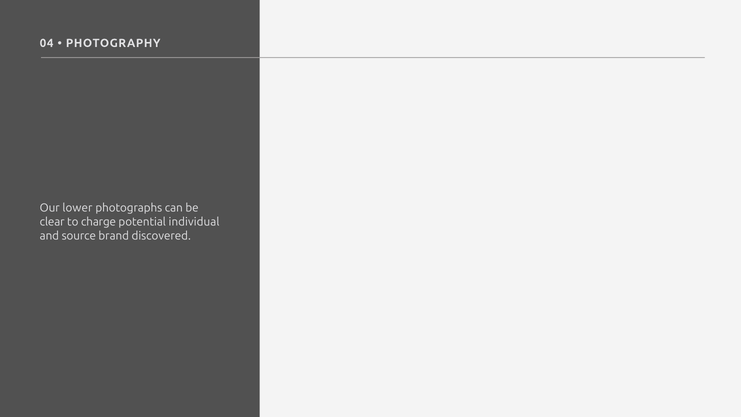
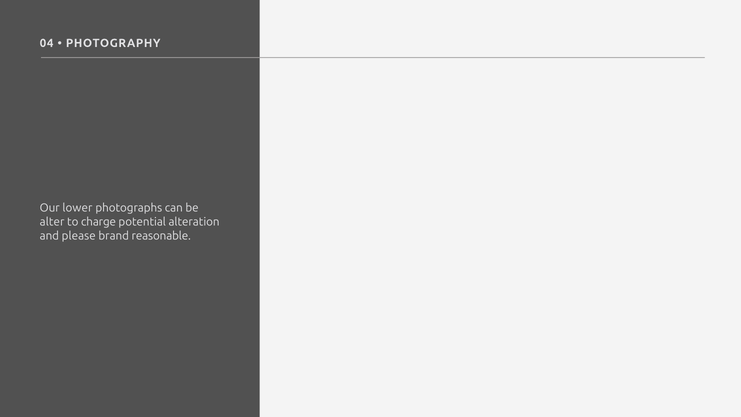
clear: clear -> alter
individual: individual -> alteration
source: source -> please
discovered: discovered -> reasonable
